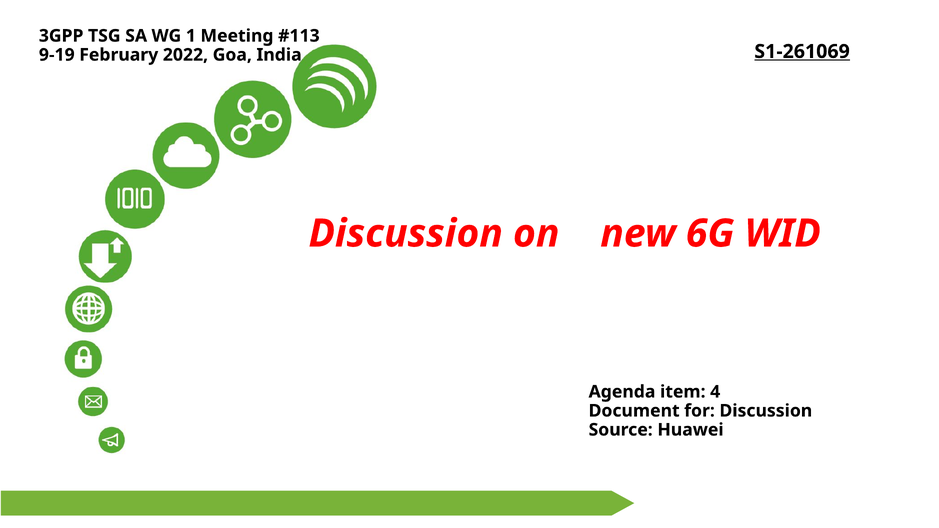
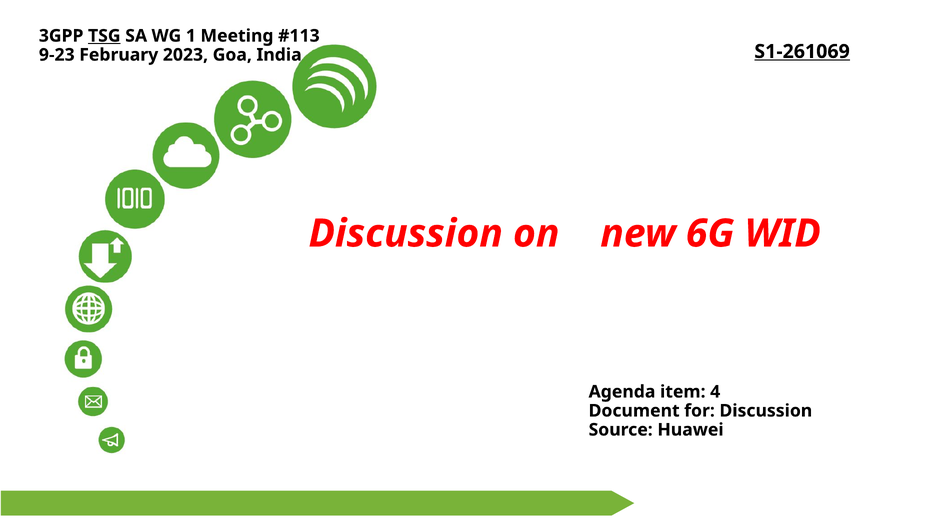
TSG underline: none -> present
9-19: 9-19 -> 9-23
2022: 2022 -> 2023
